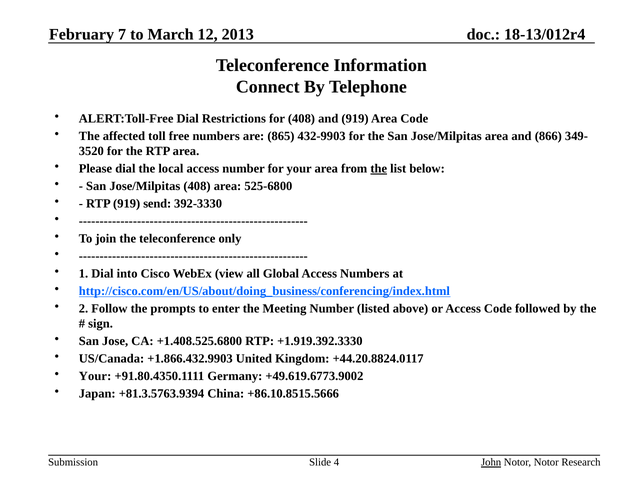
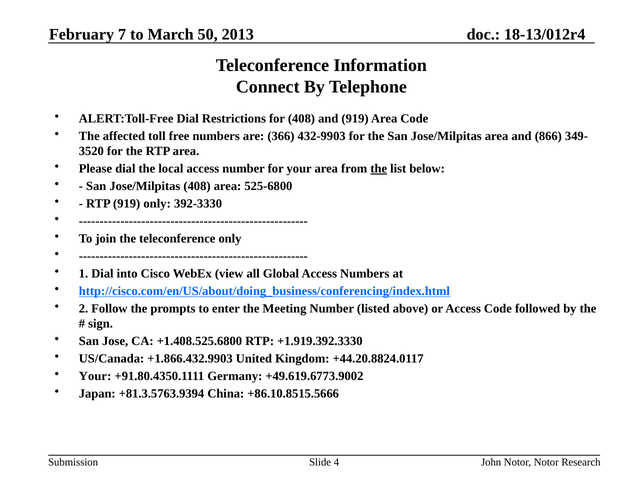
12: 12 -> 50
865: 865 -> 366
919 send: send -> only
John underline: present -> none
